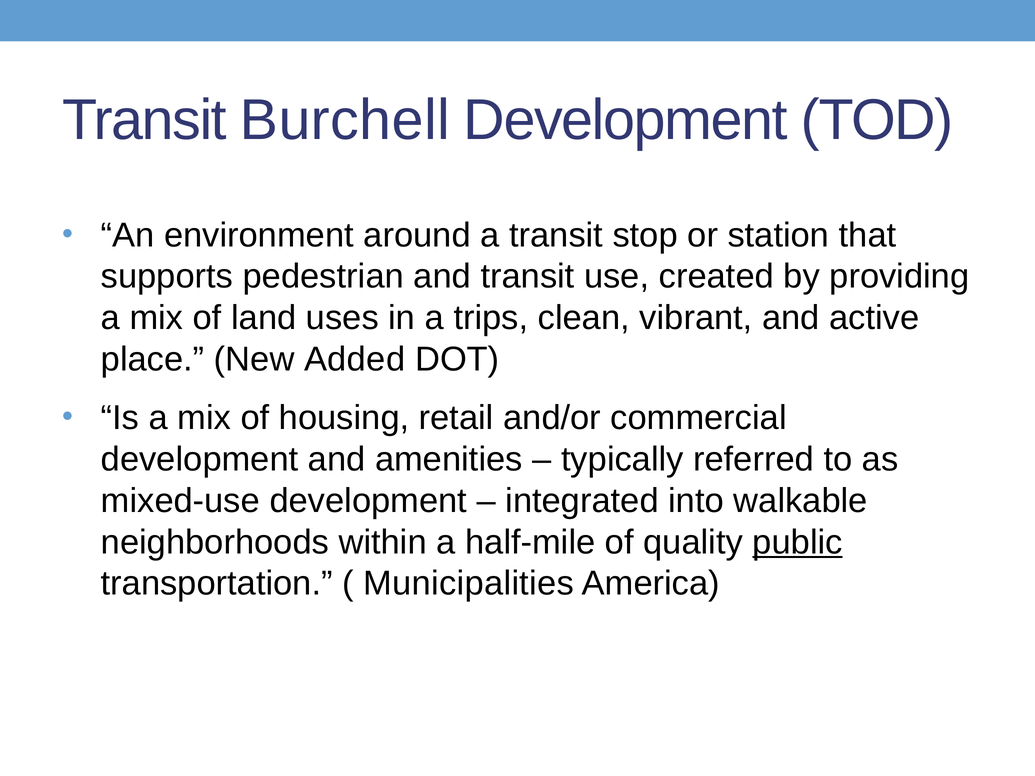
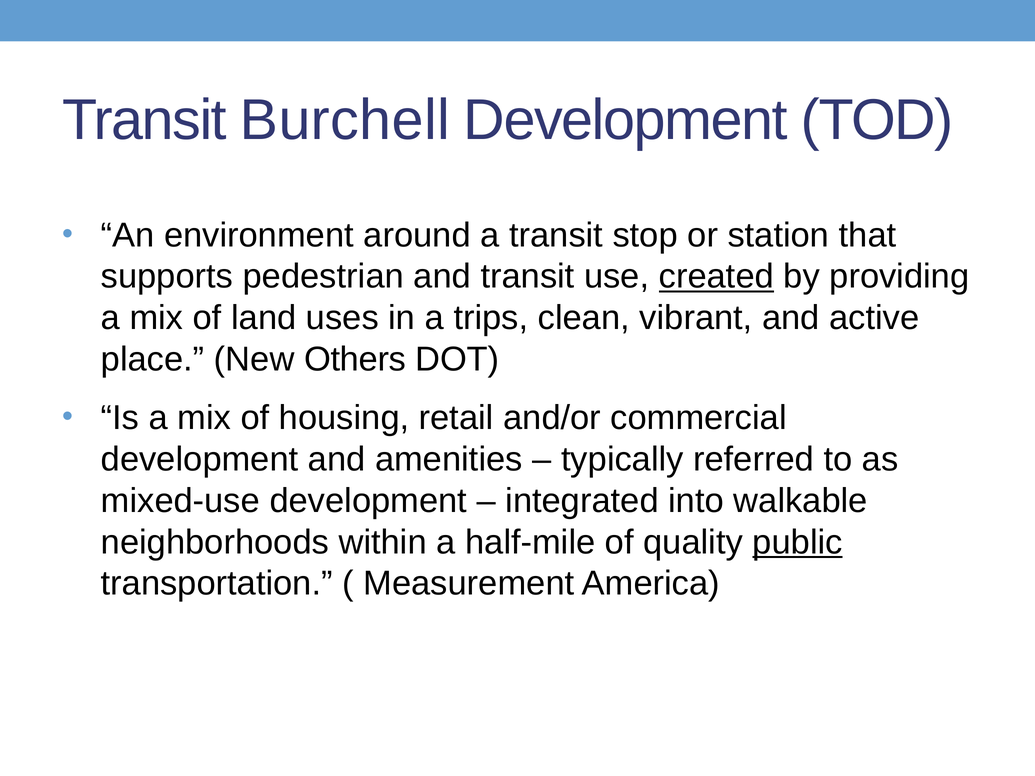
created underline: none -> present
Added: Added -> Others
Municipalities: Municipalities -> Measurement
